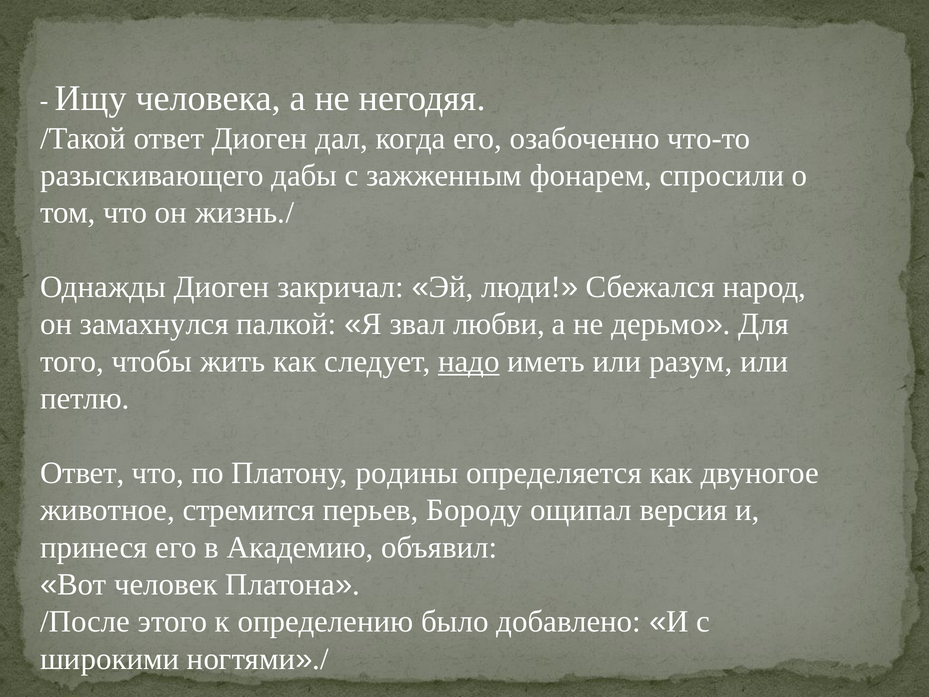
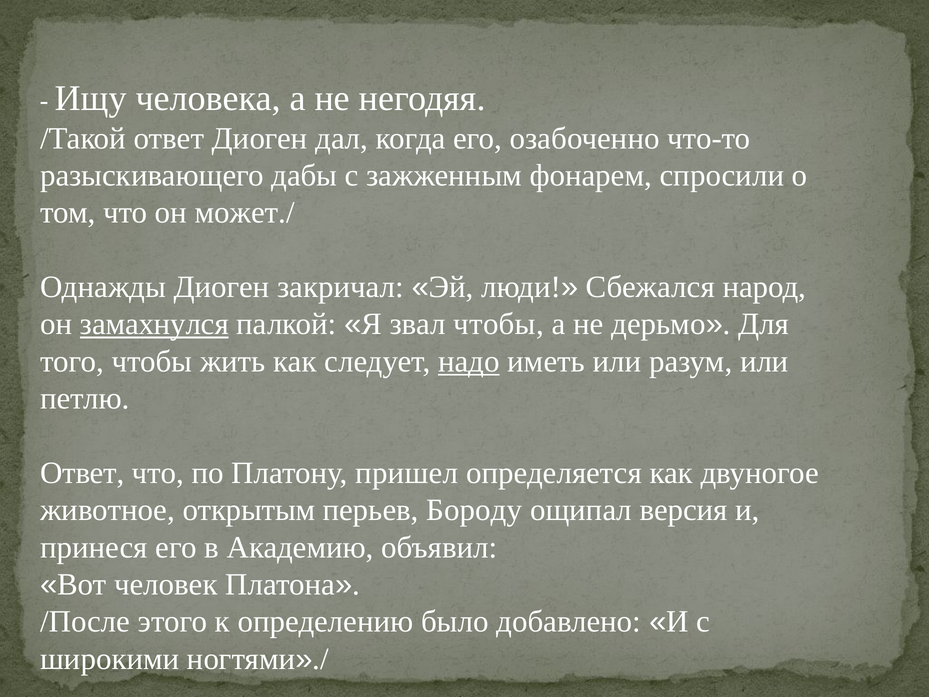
жизнь./: жизнь./ -> может./
замахнулся underline: none -> present
звал любви: любви -> чтобы
родины: родины -> пришел
стремится: стремится -> открытым
